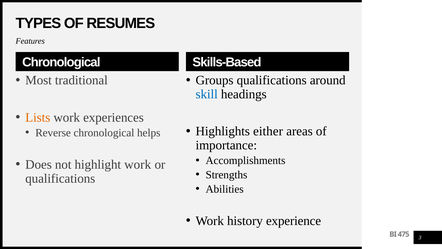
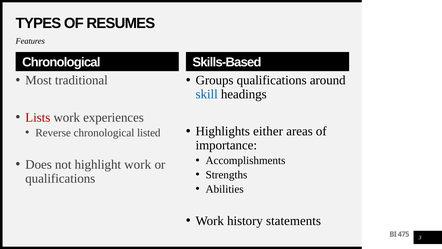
Lists colour: orange -> red
helps: helps -> listed
experience: experience -> statements
